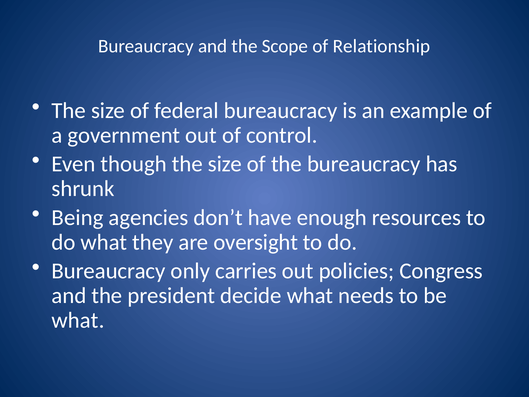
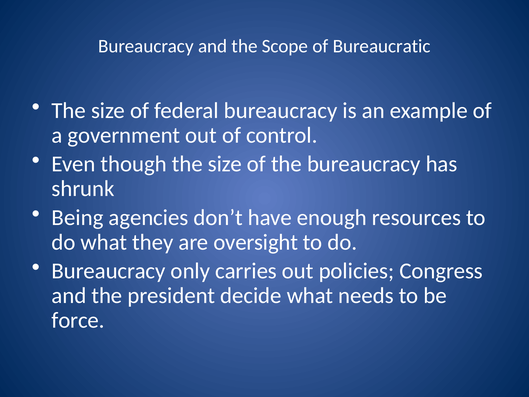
Relationship: Relationship -> Bureaucratic
what at (78, 320): what -> force
